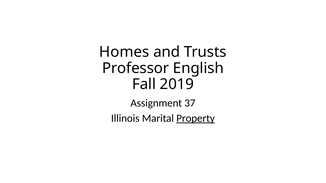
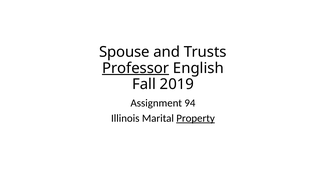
Homes: Homes -> Spouse
Professor underline: none -> present
37: 37 -> 94
